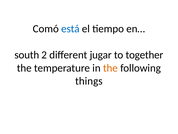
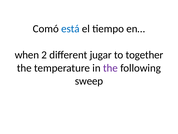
south: south -> when
the at (110, 68) colour: orange -> purple
things: things -> sweep
